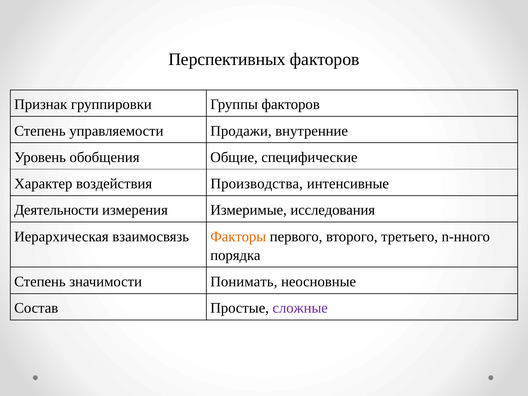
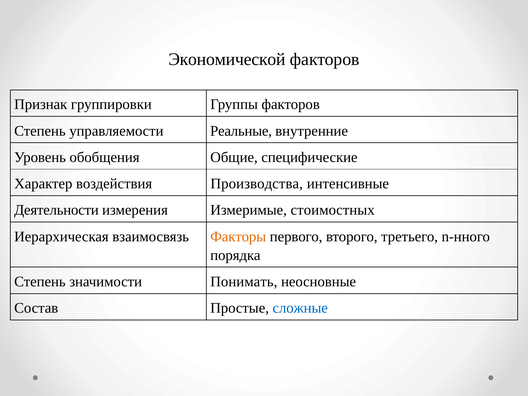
Перспективных: Перспективных -> Экономической
Продажи: Продажи -> Реальные
исследования: исследования -> стоимостных
сложные colour: purple -> blue
